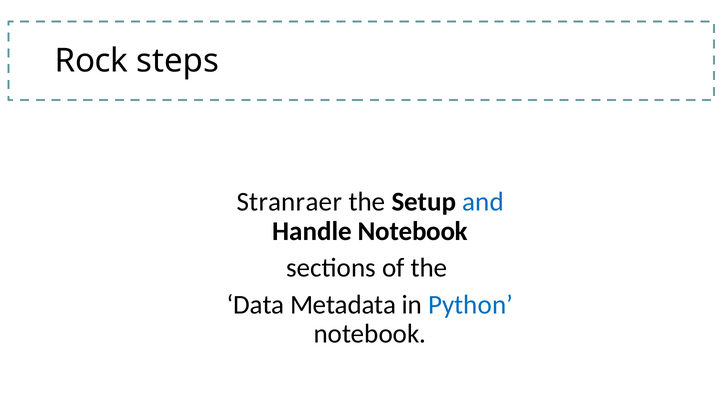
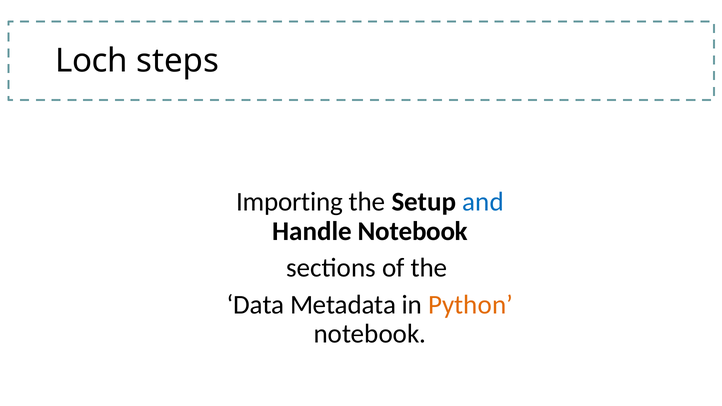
Rock: Rock -> Loch
Stranraer: Stranraer -> Importing
Python colour: blue -> orange
